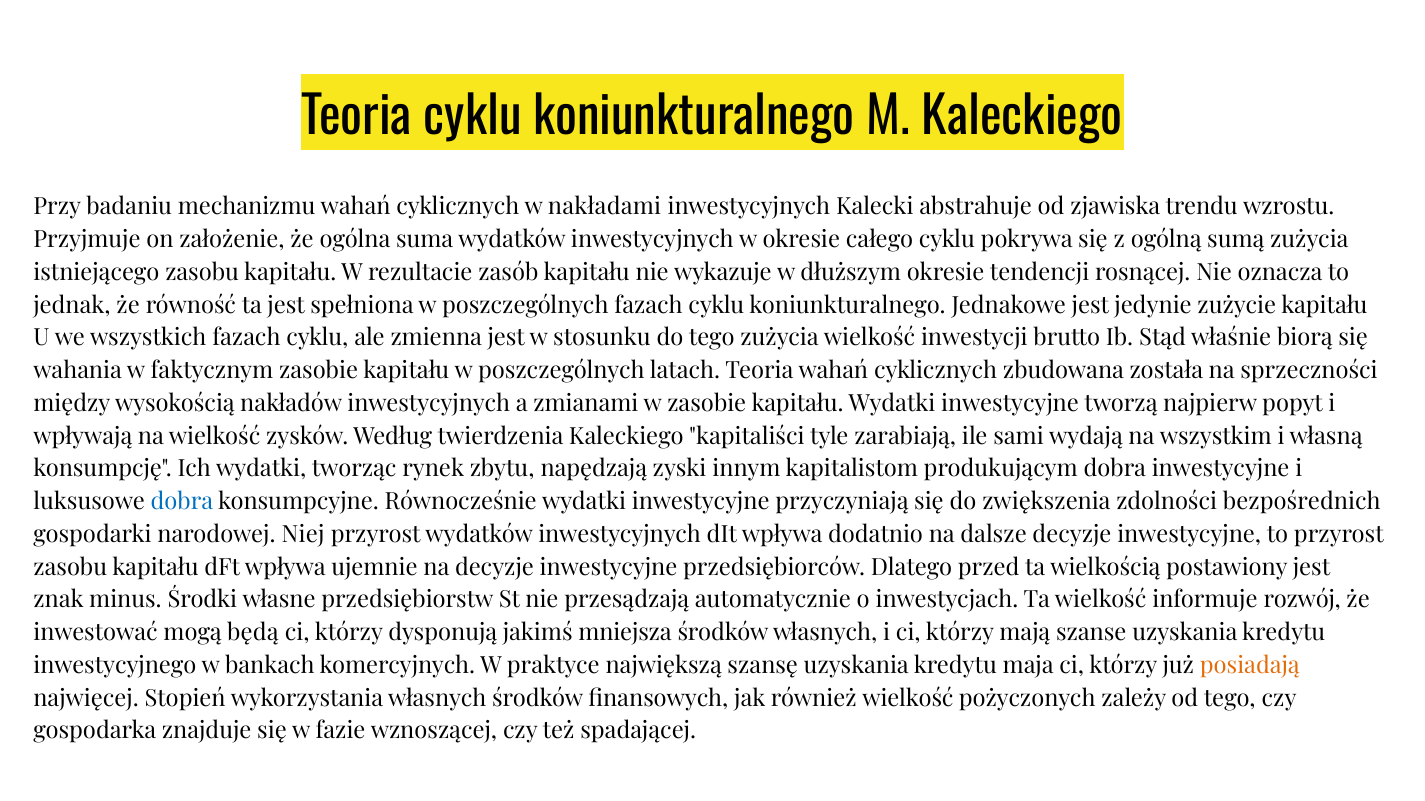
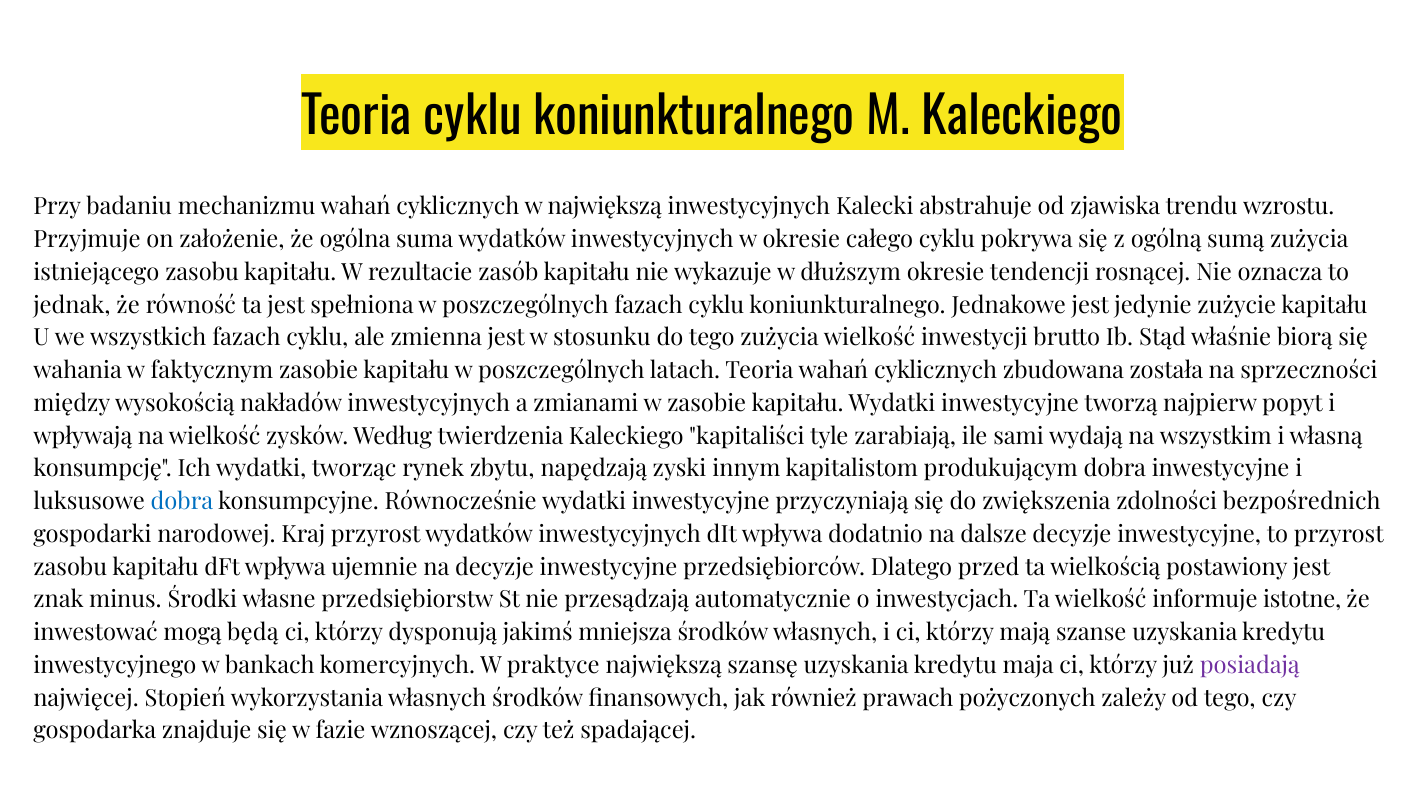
w nakładami: nakładami -> największą
Niej: Niej -> Kraj
rozwój: rozwój -> istotne
posiadają colour: orange -> purple
również wielkość: wielkość -> prawach
